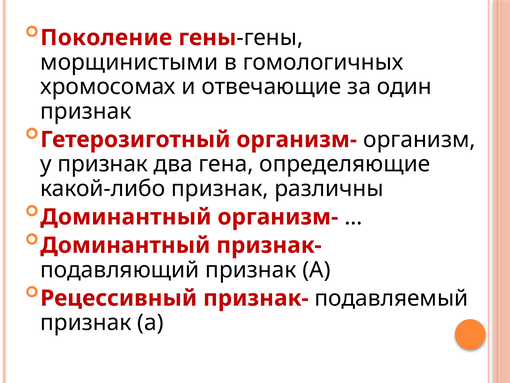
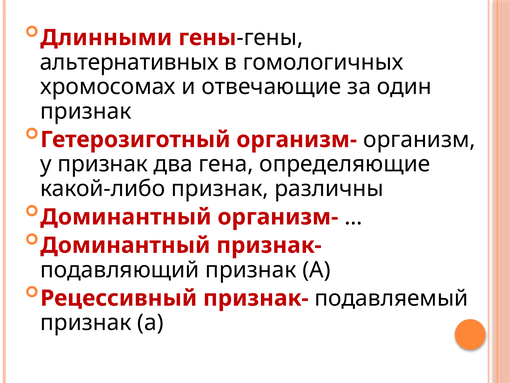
Поколение: Поколение -> Длинными
морщинистыми: морщинистыми -> альтернативных
